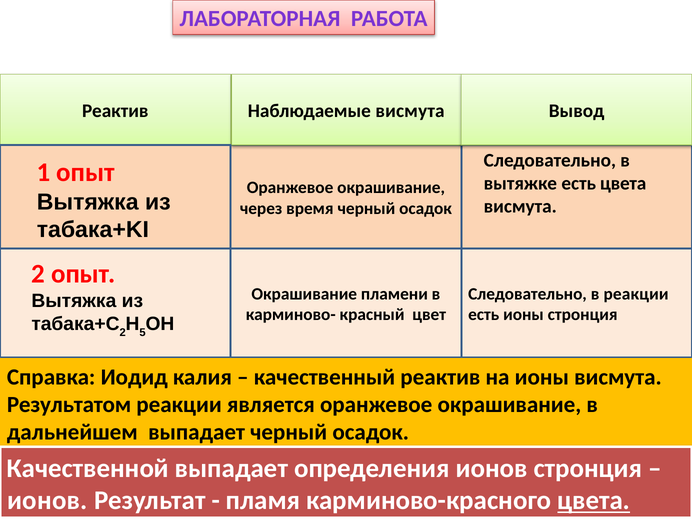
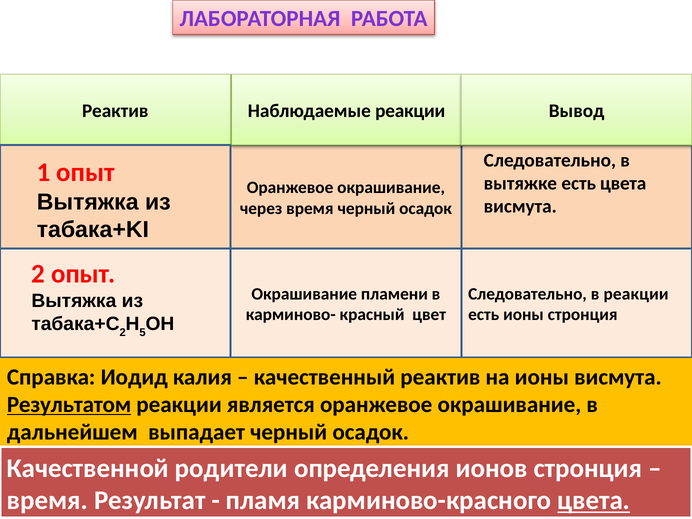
Наблюдаемые висмута: висмута -> реакции
Результатом underline: none -> present
Качественной выпадает: выпадает -> родители
ионов at (47, 501): ионов -> время
